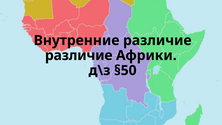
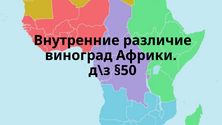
различие at (79, 55): различие -> виноград
